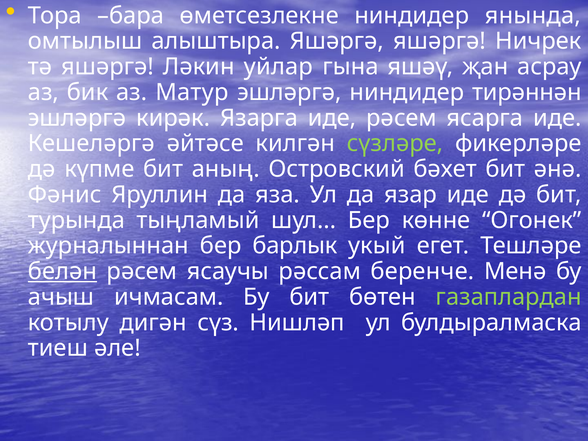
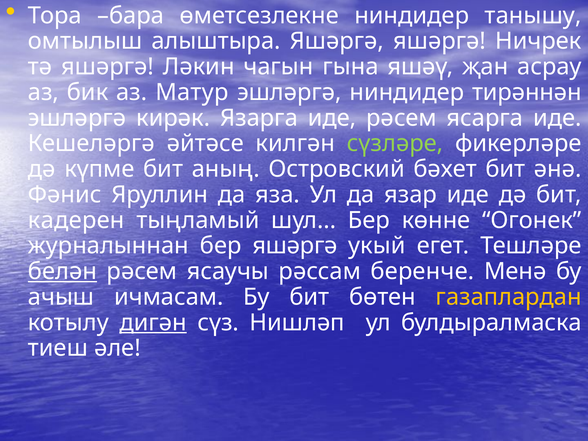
янында: янында -> танышу
уйлар: уйлар -> чагын
турында: турында -> кадерен
бер барлык: барлык -> яшәргә
газаплардан colour: light green -> yellow
дигән underline: none -> present
